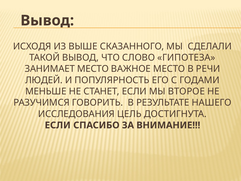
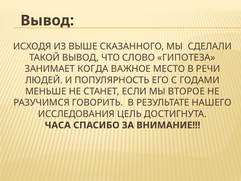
ЗАНИМАЕТ МЕСТО: МЕСТО -> КОГДА
ЕСЛИ at (58, 125): ЕСЛИ -> ЧАСА
